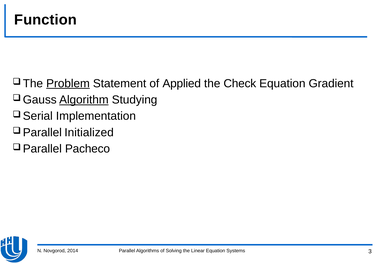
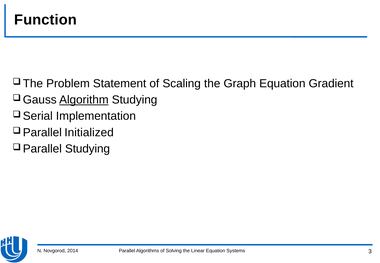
Problem underline: present -> none
Applied: Applied -> Scaling
Check: Check -> Graph
Pacheco at (88, 149): Pacheco -> Studying
